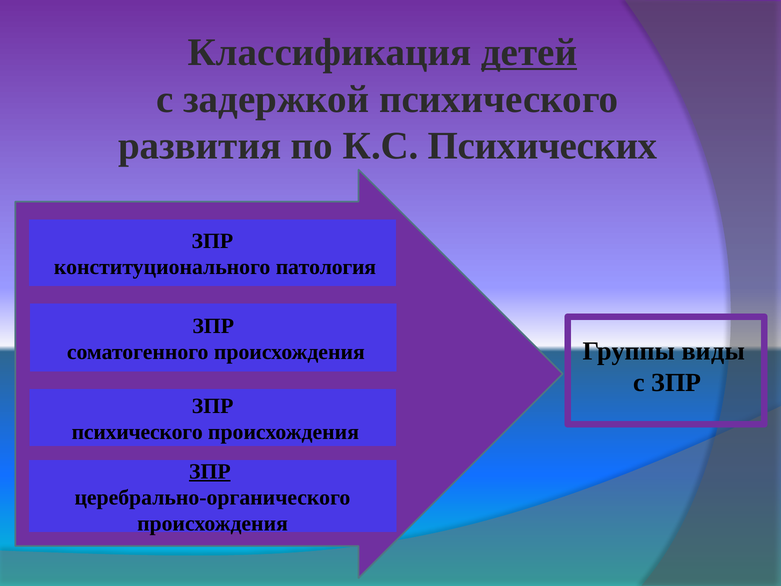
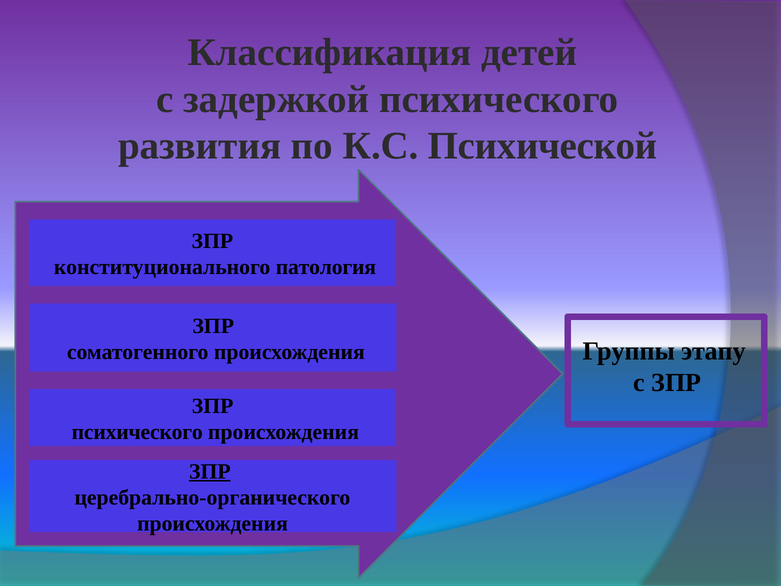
детей underline: present -> none
Психических: Психических -> Психической
виды: виды -> этапу
